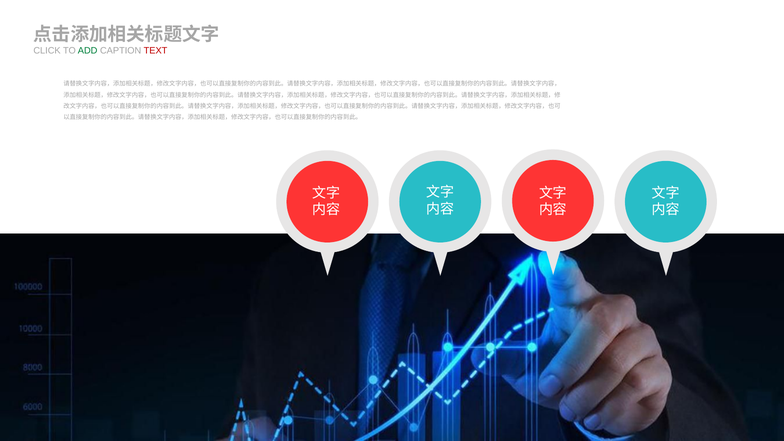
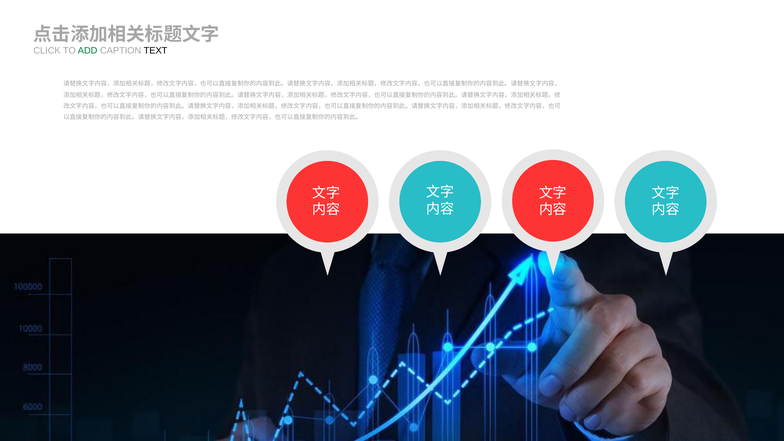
TEXT colour: red -> black
